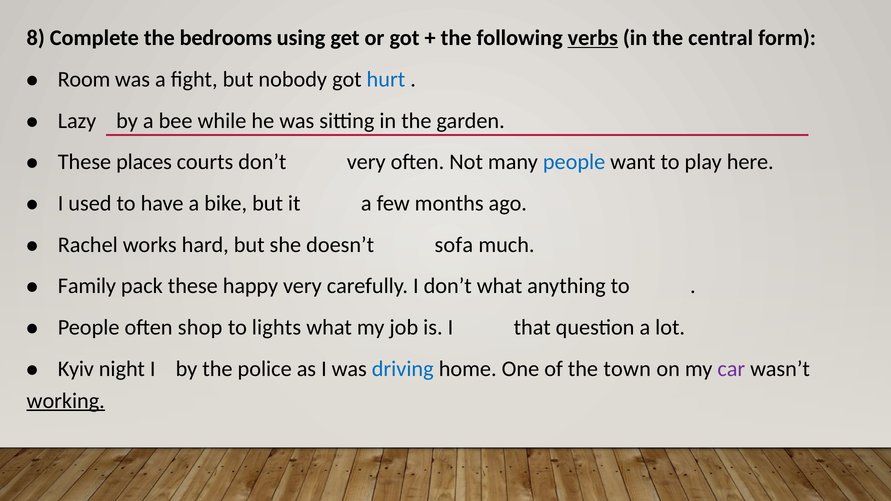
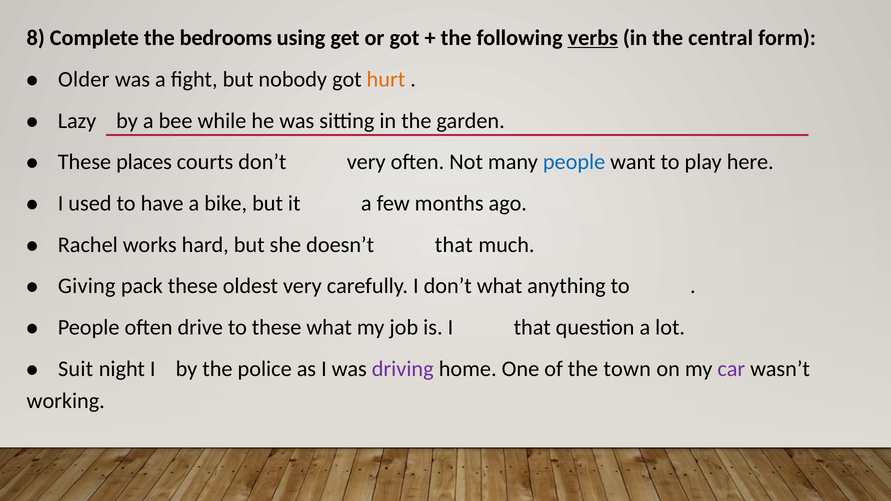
Room: Room -> Older
hurt colour: blue -> orange
doesn’t sofa: sofa -> that
Family: Family -> Giving
happy: happy -> oldest
shop: shop -> drive
to lights: lights -> these
Kyiv: Kyiv -> Suit
driving colour: blue -> purple
working underline: present -> none
